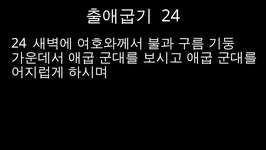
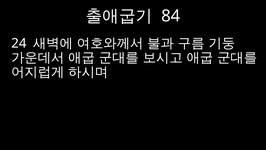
24 at (171, 16): 24 -> 84
